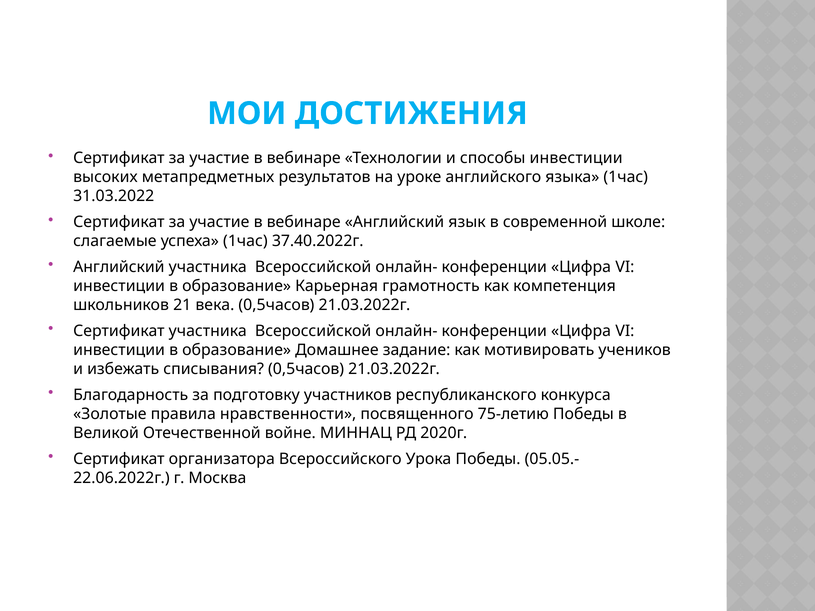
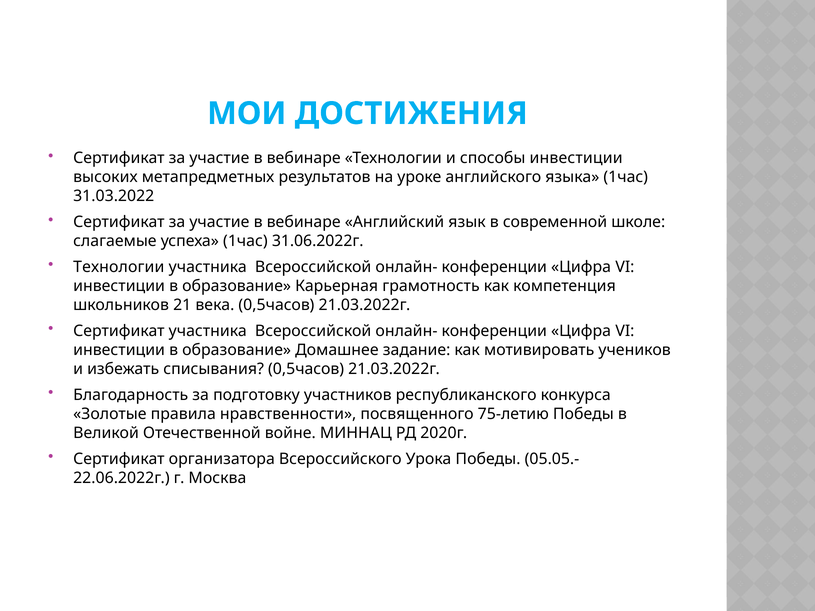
37.40.2022г: 37.40.2022г -> 31.06.2022г
Английский at (119, 267): Английский -> Технологии
